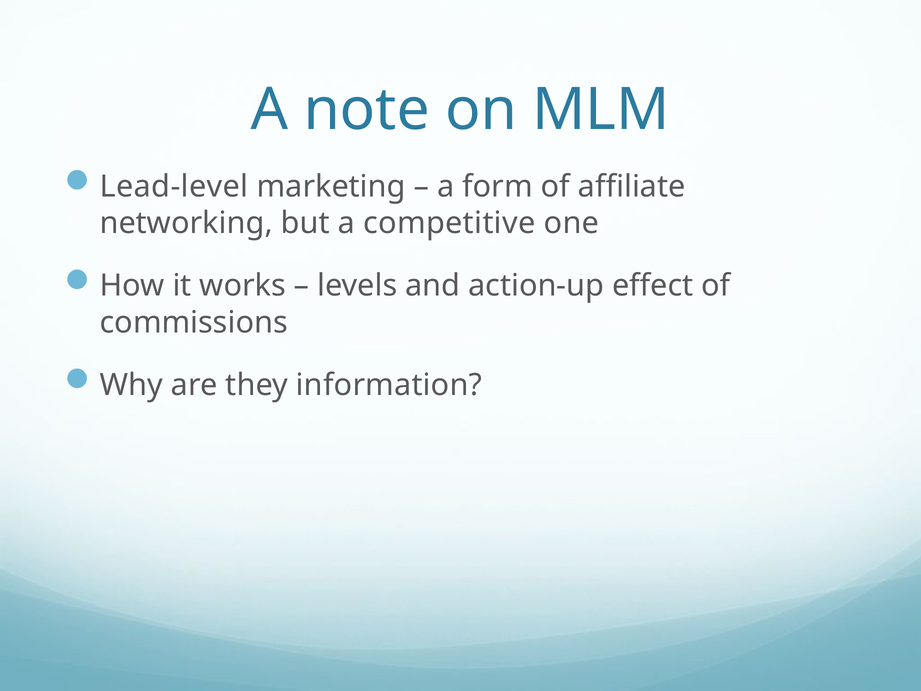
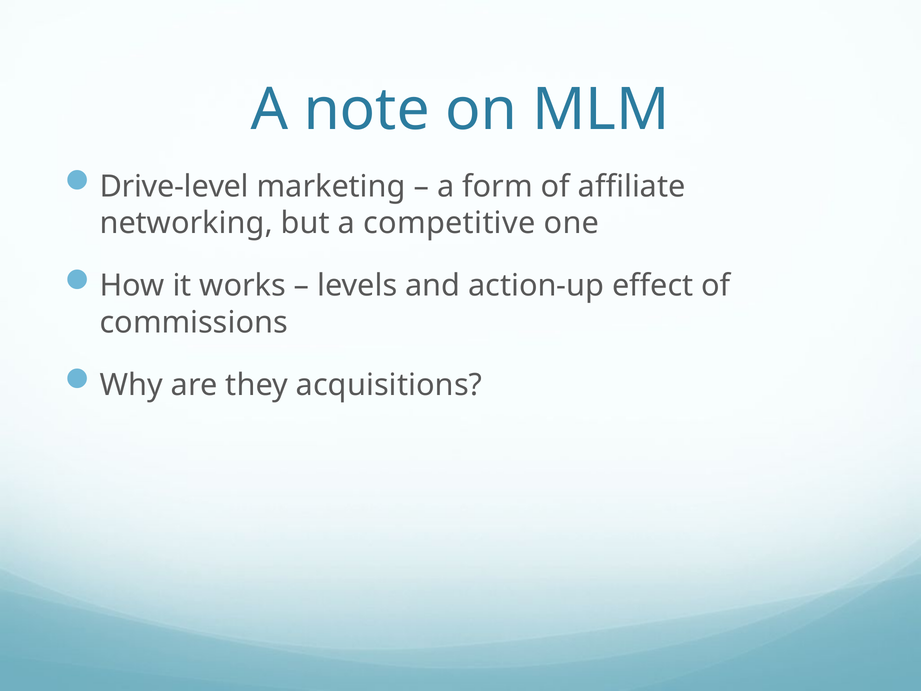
Lead-level: Lead-level -> Drive-level
information: information -> acquisitions
